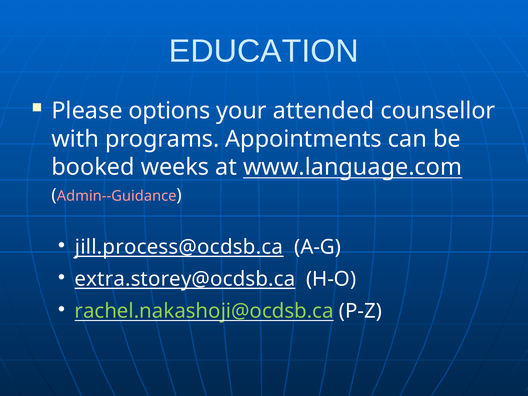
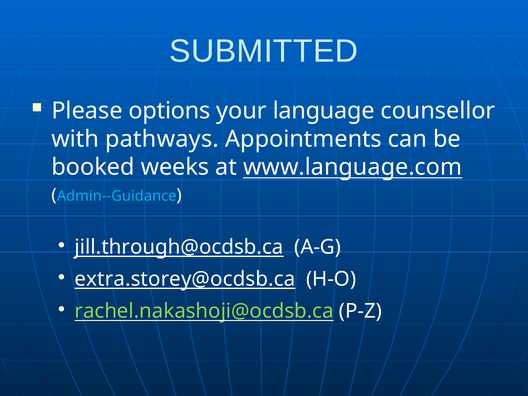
EDUCATION: EDUCATION -> SUBMITTED
attended: attended -> language
programs: programs -> pathways
Admin--Guidance colour: pink -> light blue
jill.process@ocdsb.ca: jill.process@ocdsb.ca -> jill.through@ocdsb.ca
